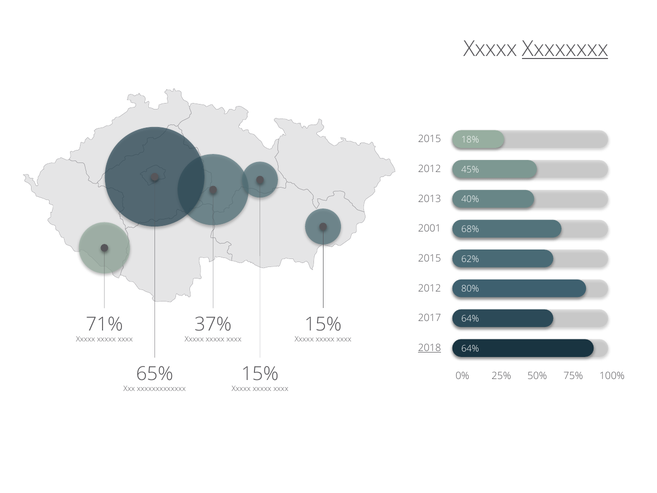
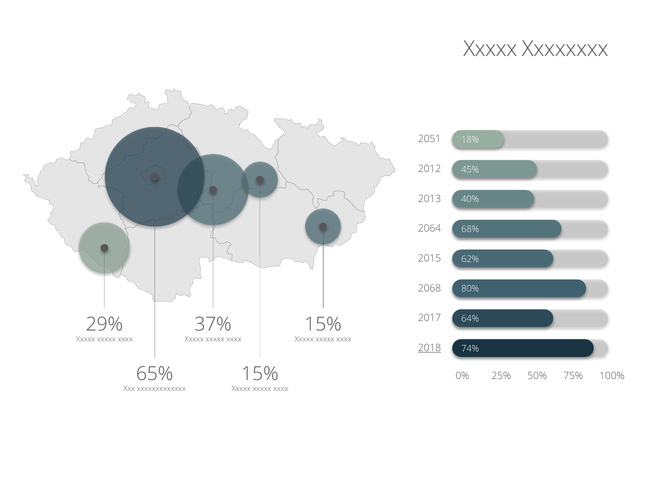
Xxxxxxxx underline: present -> none
2015 at (430, 139): 2015 -> 2051
2001: 2001 -> 2064
2012 at (430, 288): 2012 -> 2068
71%: 71% -> 29%
64% at (470, 348): 64% -> 74%
